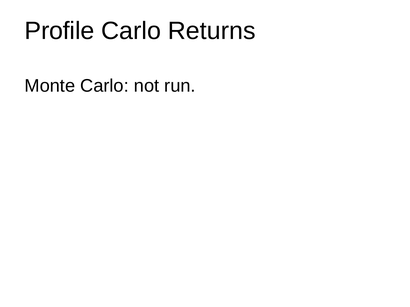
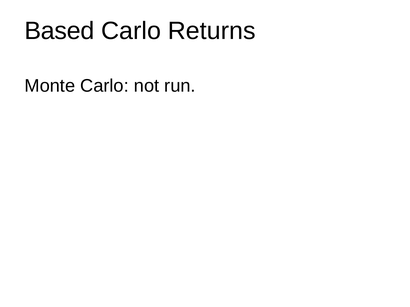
Profile: Profile -> Based
